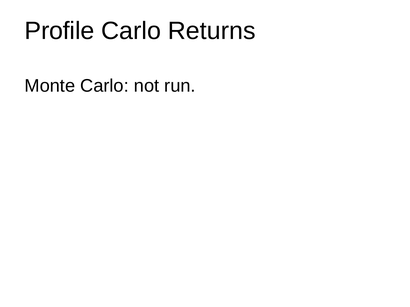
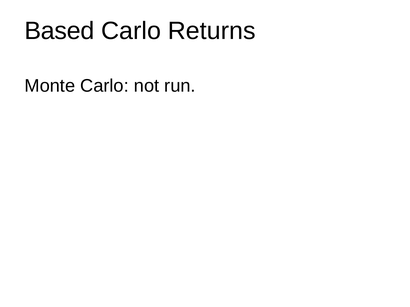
Profile: Profile -> Based
